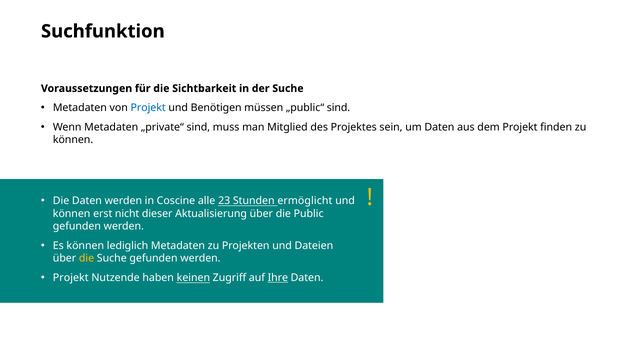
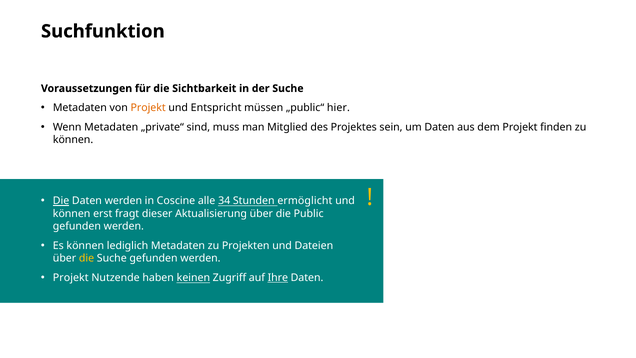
Projekt at (148, 108) colour: blue -> orange
Benötigen: Benötigen -> Entspricht
„public“ sind: sind -> hier
Die at (61, 201) underline: none -> present
23: 23 -> 34
nicht: nicht -> fragt
